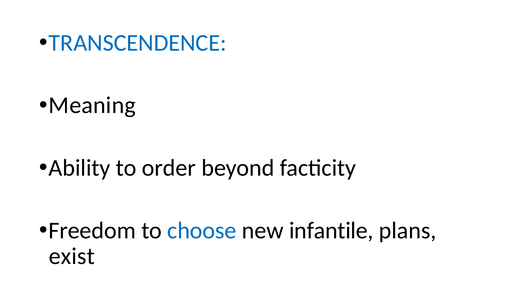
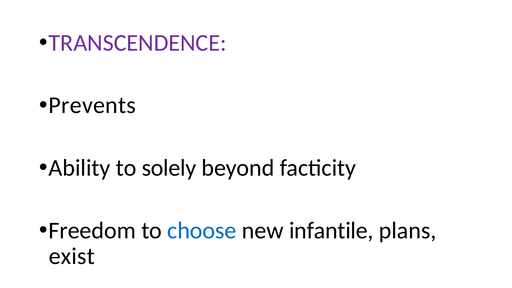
TRANSCENDENCE colour: blue -> purple
Meaning: Meaning -> Prevents
order: order -> solely
